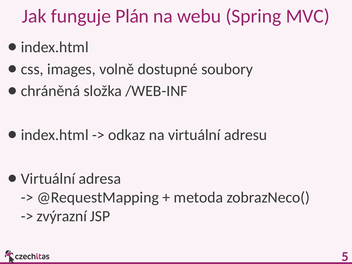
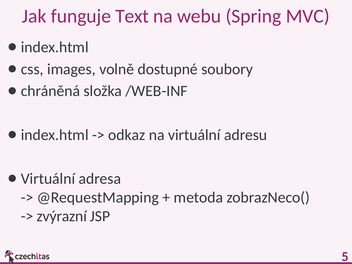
Plán: Plán -> Text
